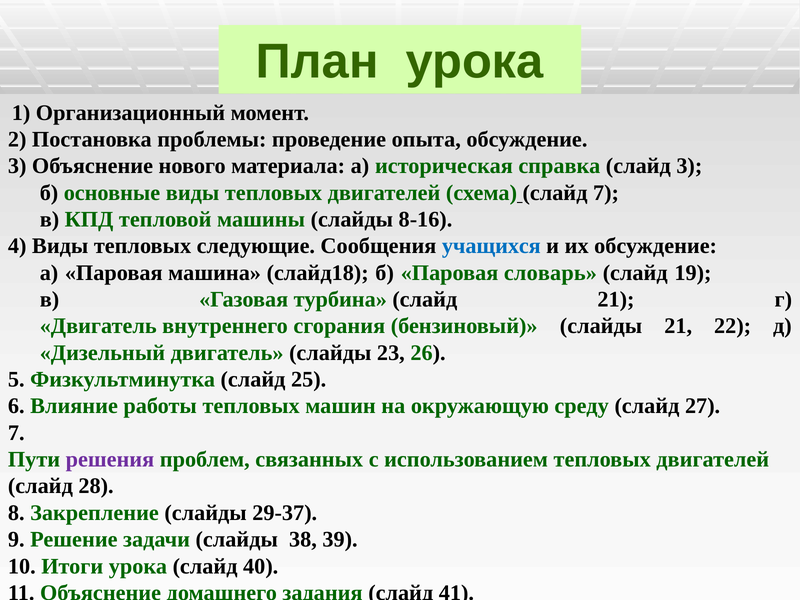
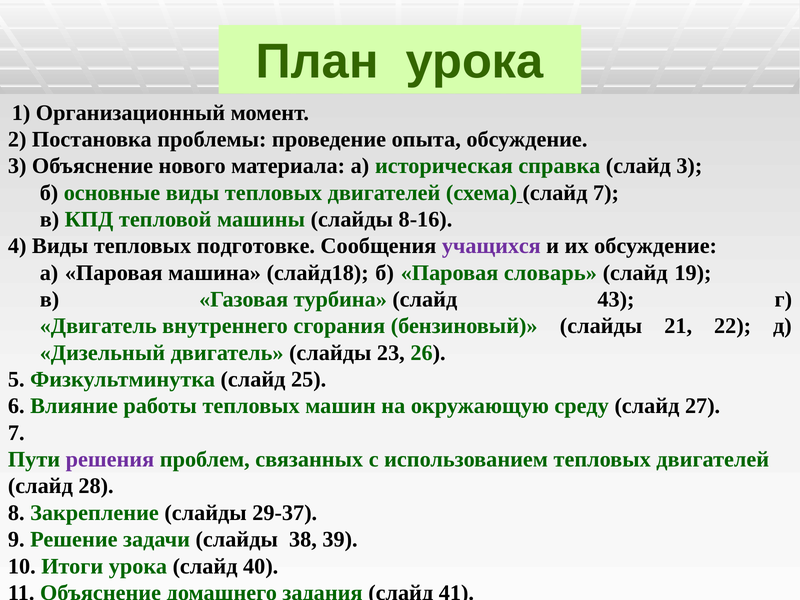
следующие: следующие -> подготовке
учащихся colour: blue -> purple
слайд 21: 21 -> 43
